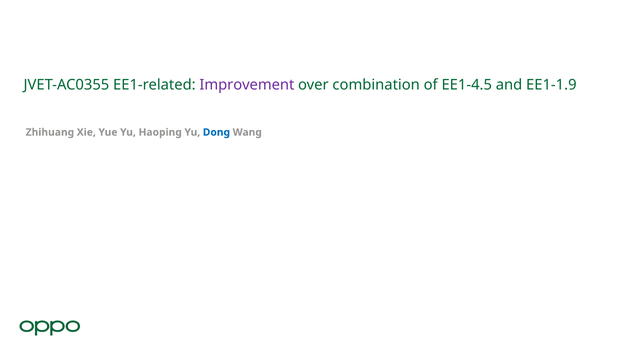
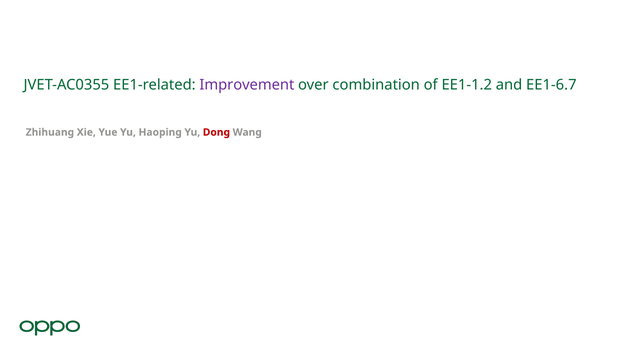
EE1-4.5: EE1-4.5 -> EE1-1.2
EE1-1.9: EE1-1.9 -> EE1-6.7
Dong colour: blue -> red
